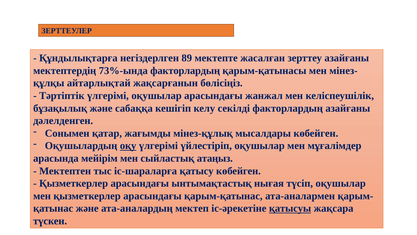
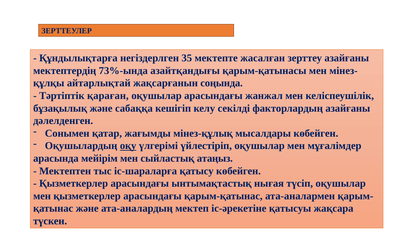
89: 89 -> 35
73%-ында факторлардың: факторлардың -> азайтқандығы
бөлісіңіз: бөлісіңіз -> соңында
Тәртіптік үлгерімі: үлгерімі -> қараған
қатысуы underline: present -> none
